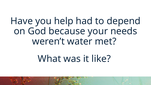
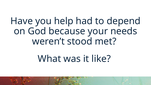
water: water -> stood
